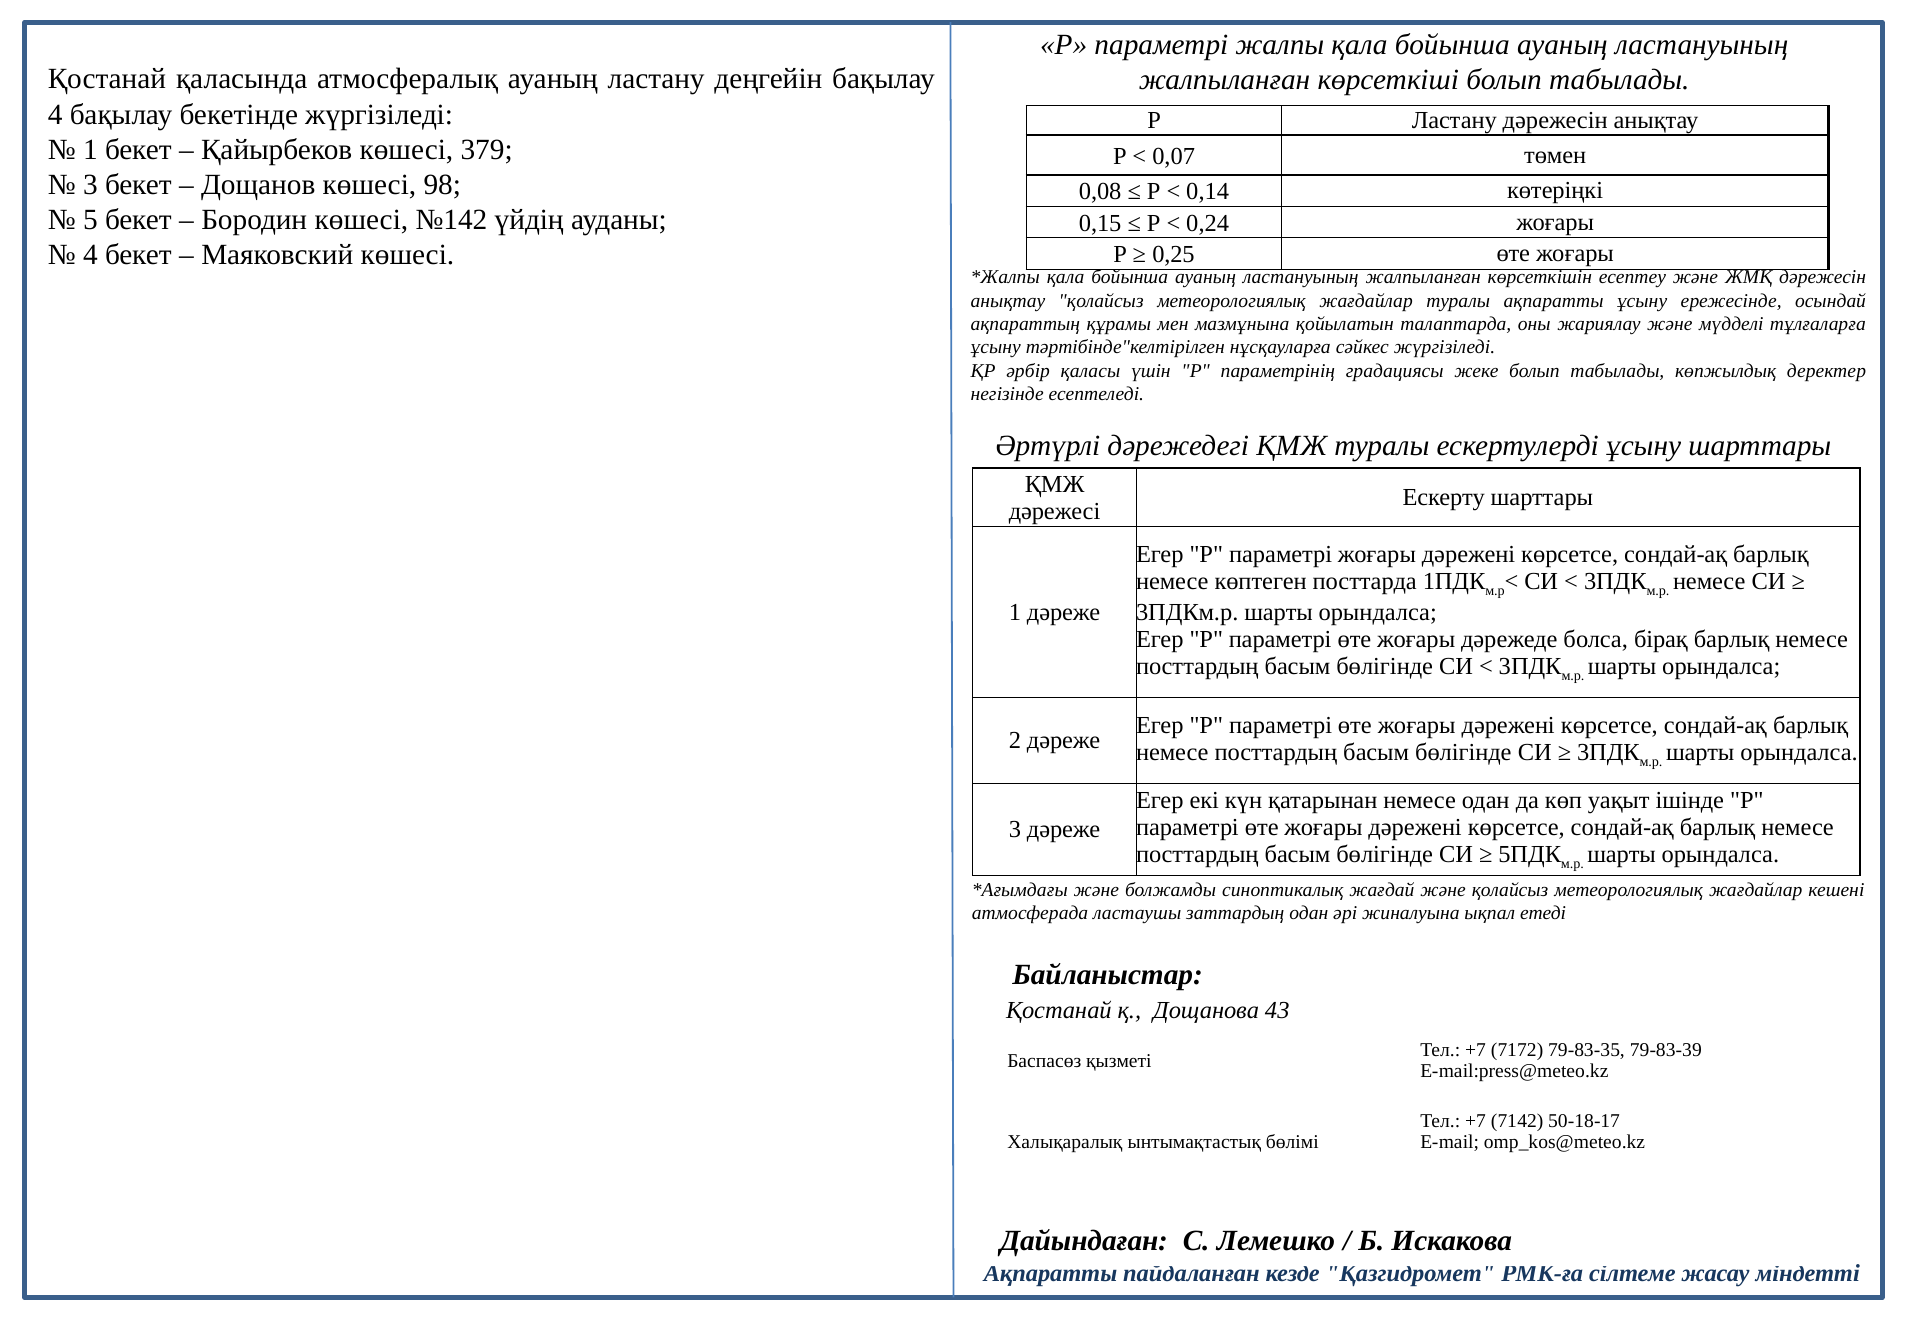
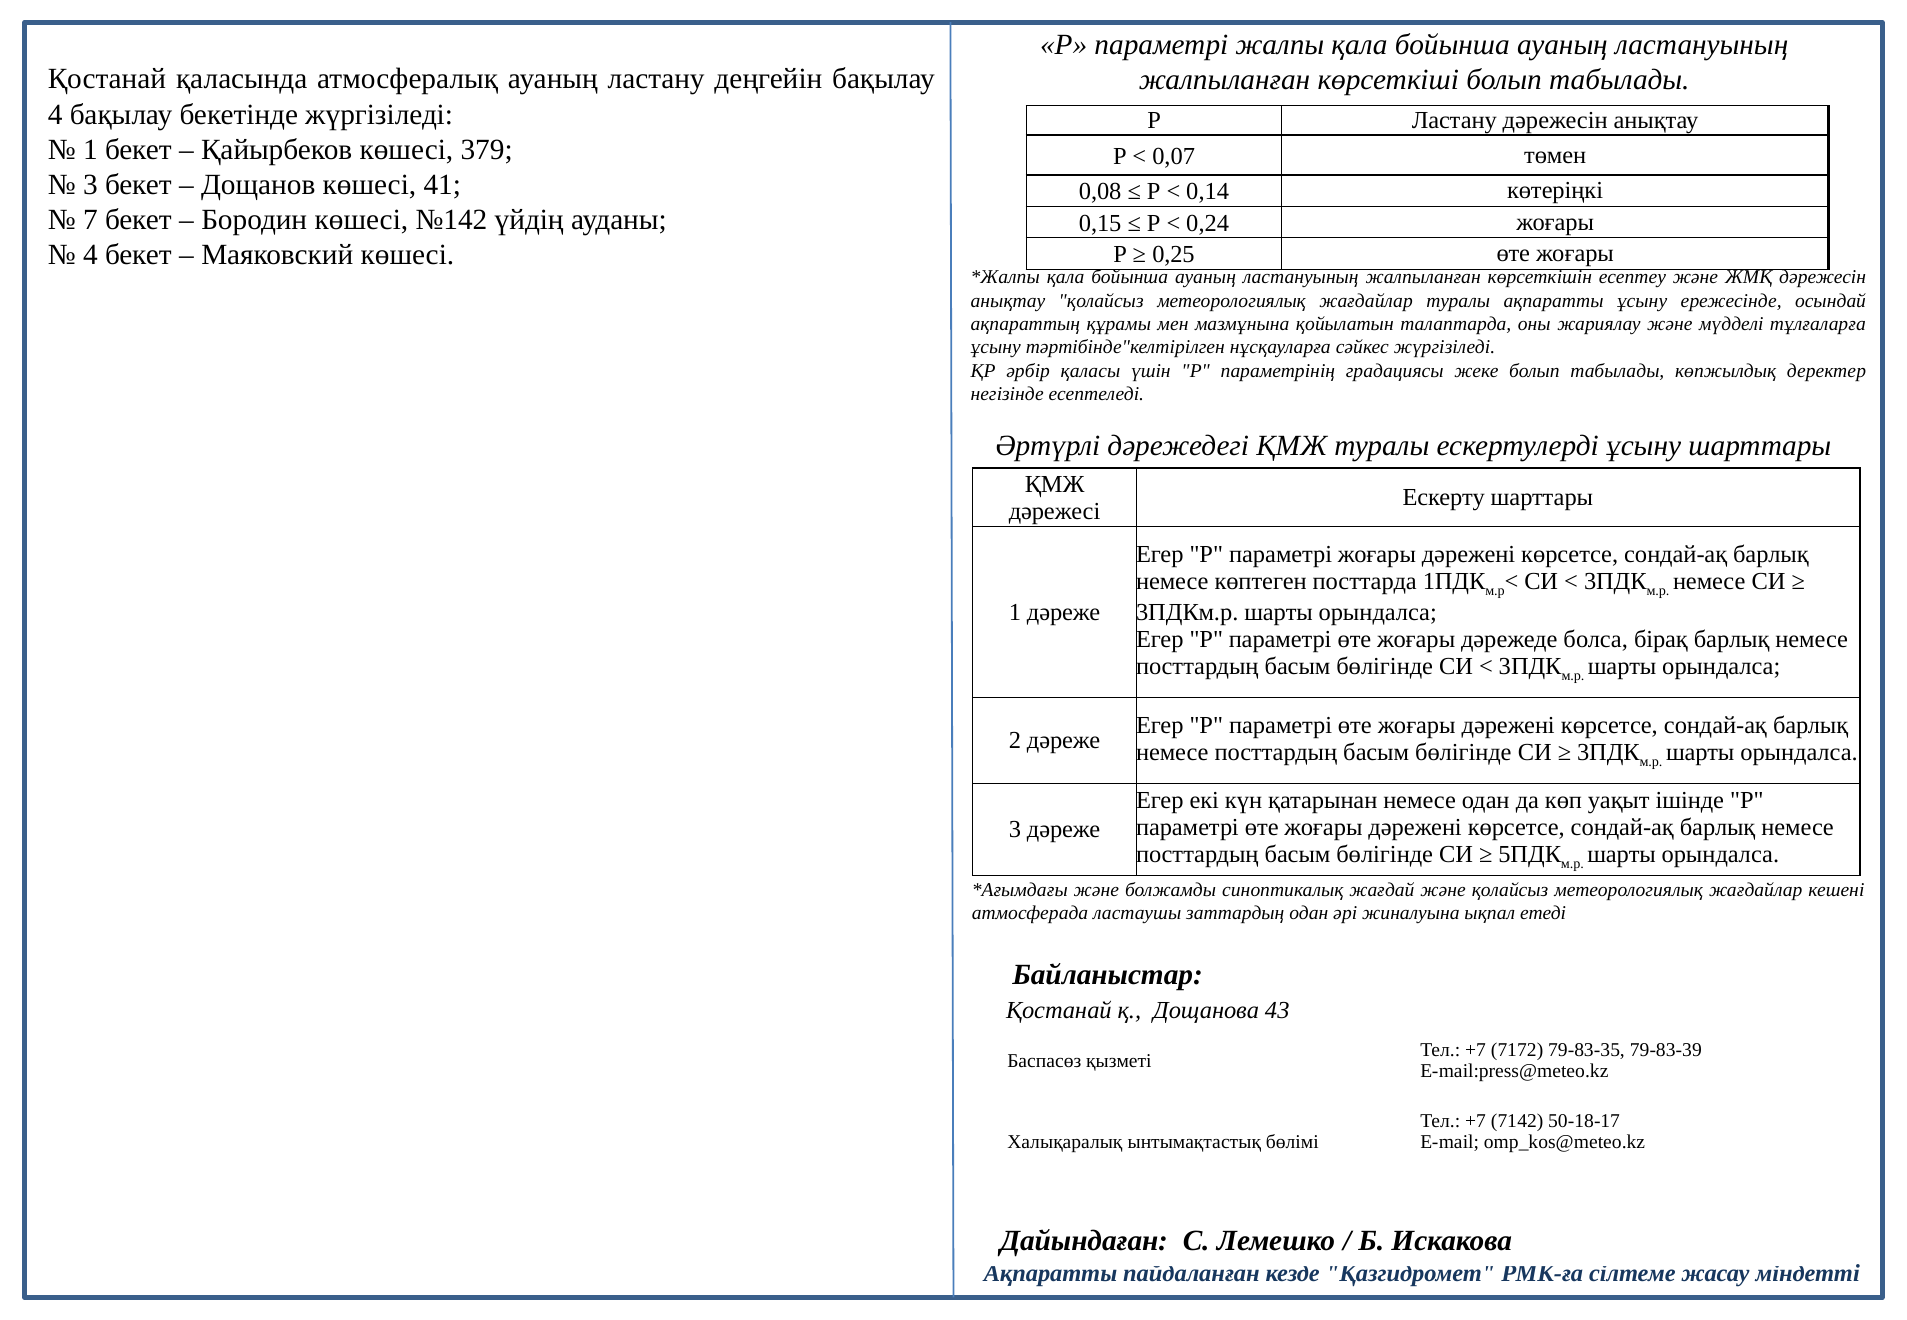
98: 98 -> 41
5: 5 -> 7
